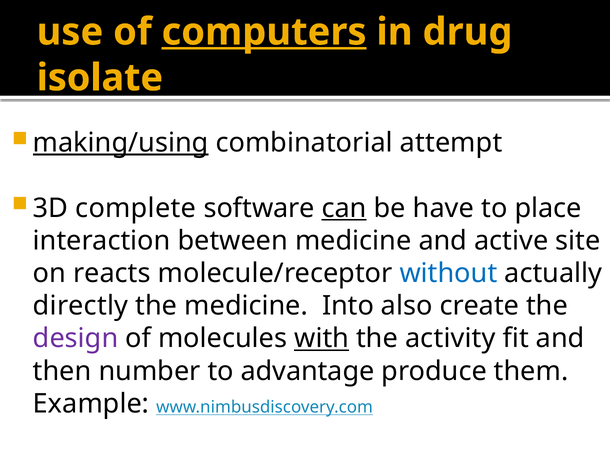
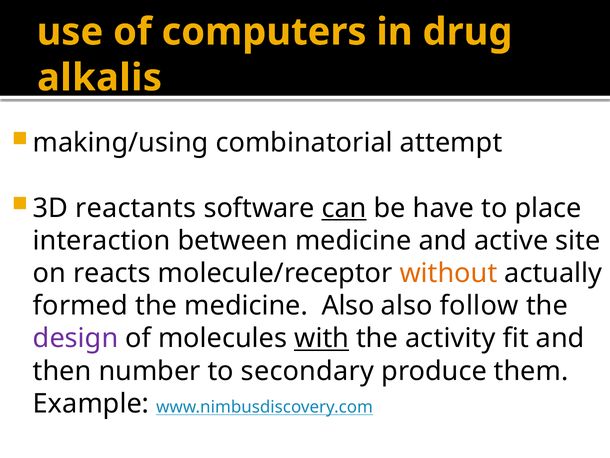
computers underline: present -> none
isolate: isolate -> alkalis
making/using underline: present -> none
complete: complete -> reactants
without colour: blue -> orange
directly: directly -> formed
medicine Into: Into -> Also
create: create -> follow
advantage: advantage -> secondary
